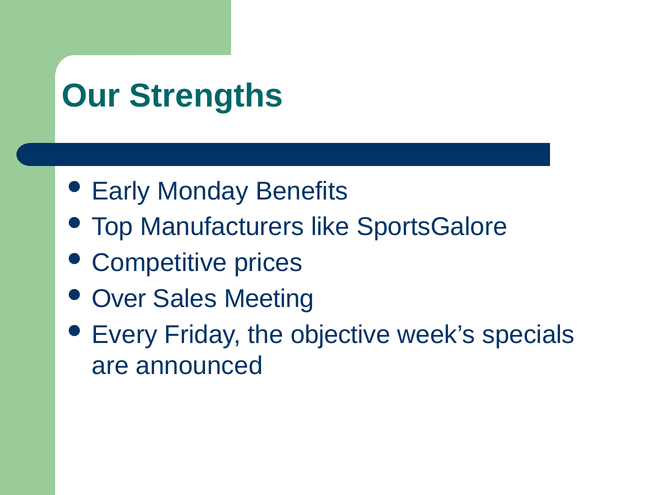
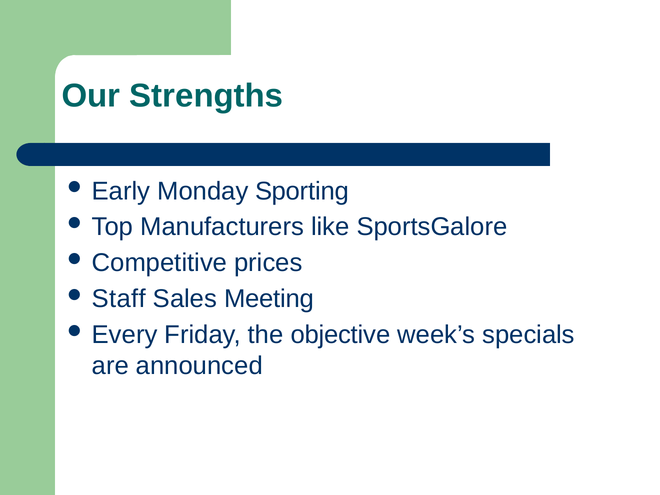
Benefits: Benefits -> Sporting
Over: Over -> Staff
